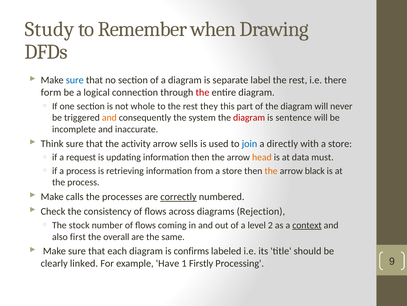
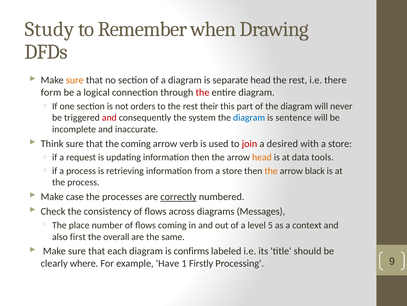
sure at (75, 80) colour: blue -> orange
separate label: label -> head
whole: whole -> orders
they: they -> their
and at (109, 117) colour: orange -> red
diagram at (249, 117) colour: red -> blue
the activity: activity -> coming
sells: sells -> verb
join colour: blue -> red
directly: directly -> desired
must: must -> tools
calls: calls -> case
Rejection: Rejection -> Messages
stock: stock -> place
2: 2 -> 5
context underline: present -> none
linked: linked -> where
